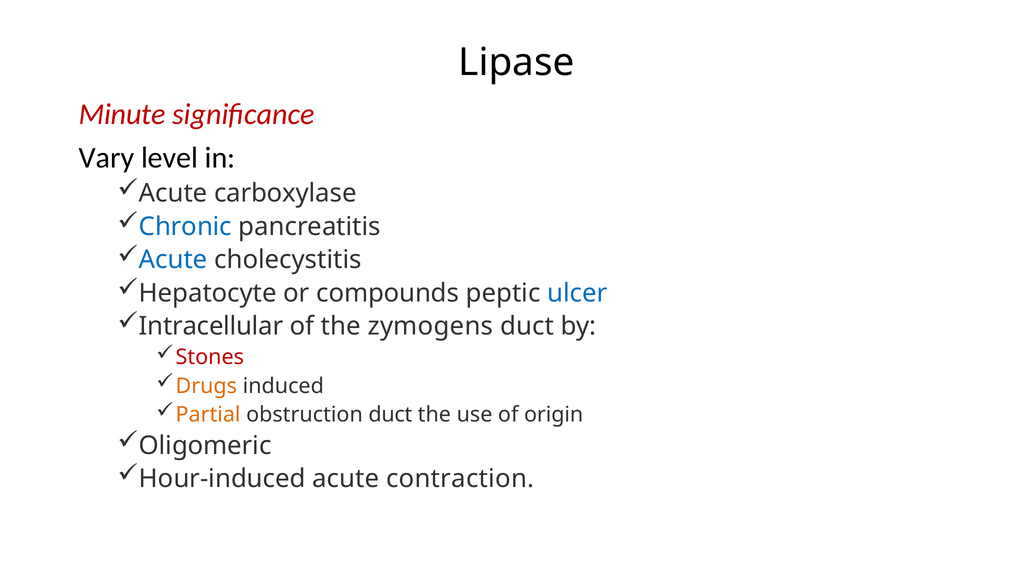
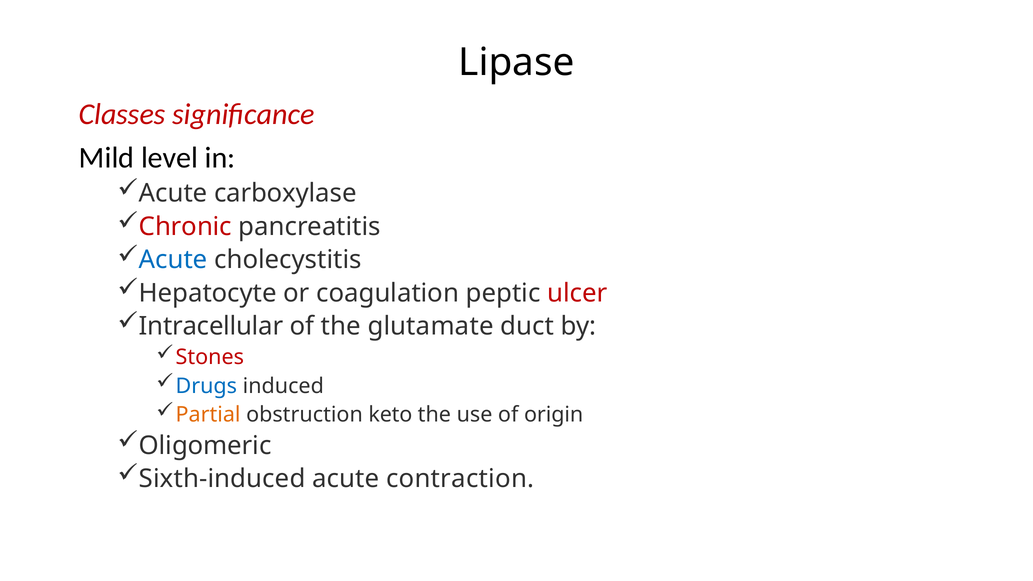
Minute: Minute -> Classes
Vary: Vary -> Mild
Chronic colour: blue -> red
compounds: compounds -> coagulation
ulcer colour: blue -> red
zymogens: zymogens -> glutamate
Drugs colour: orange -> blue
obstruction duct: duct -> keto
Hour-induced: Hour-induced -> Sixth-induced
